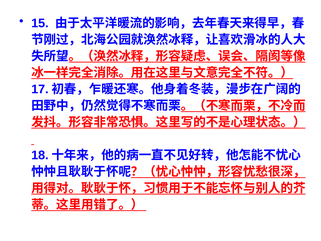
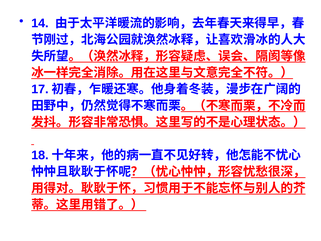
15: 15 -> 14
